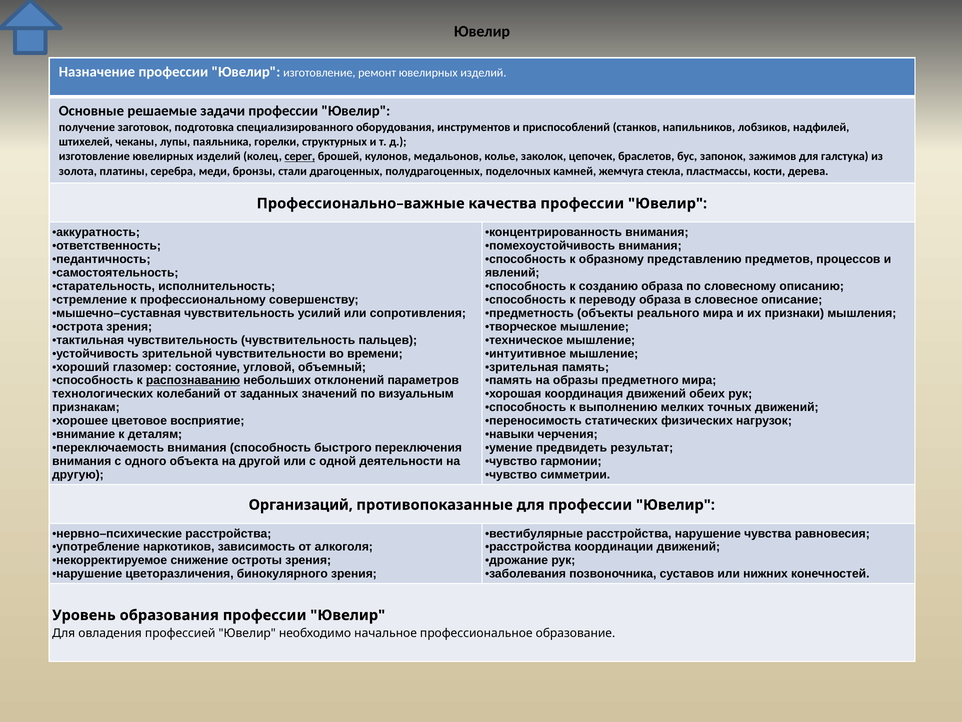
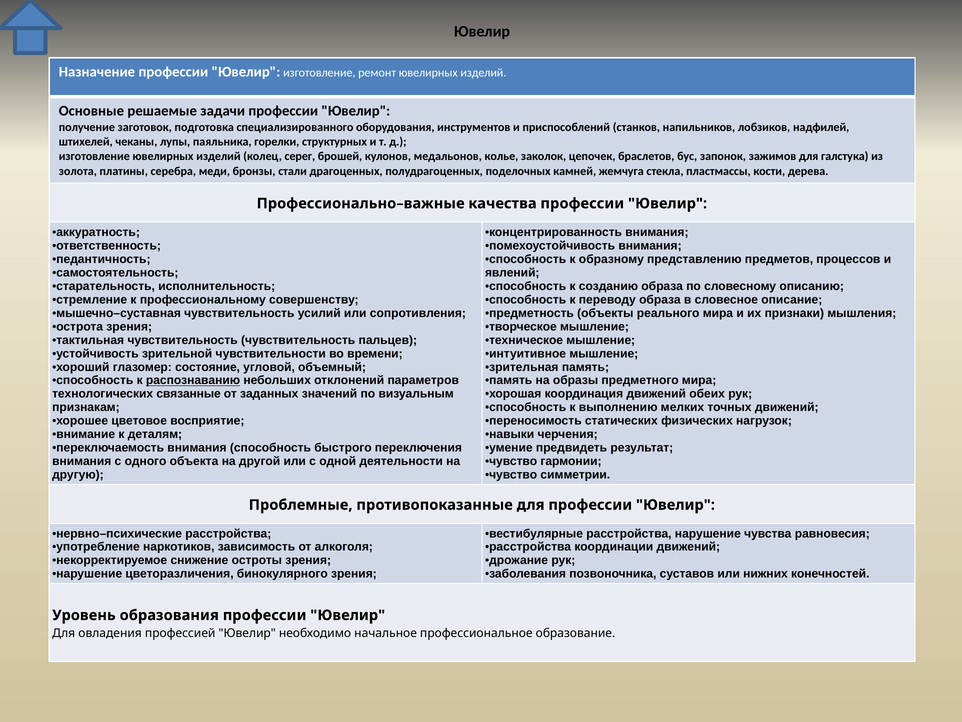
серег underline: present -> none
колебаний: колебаний -> связанные
Организаций: Организаций -> Проблемные
